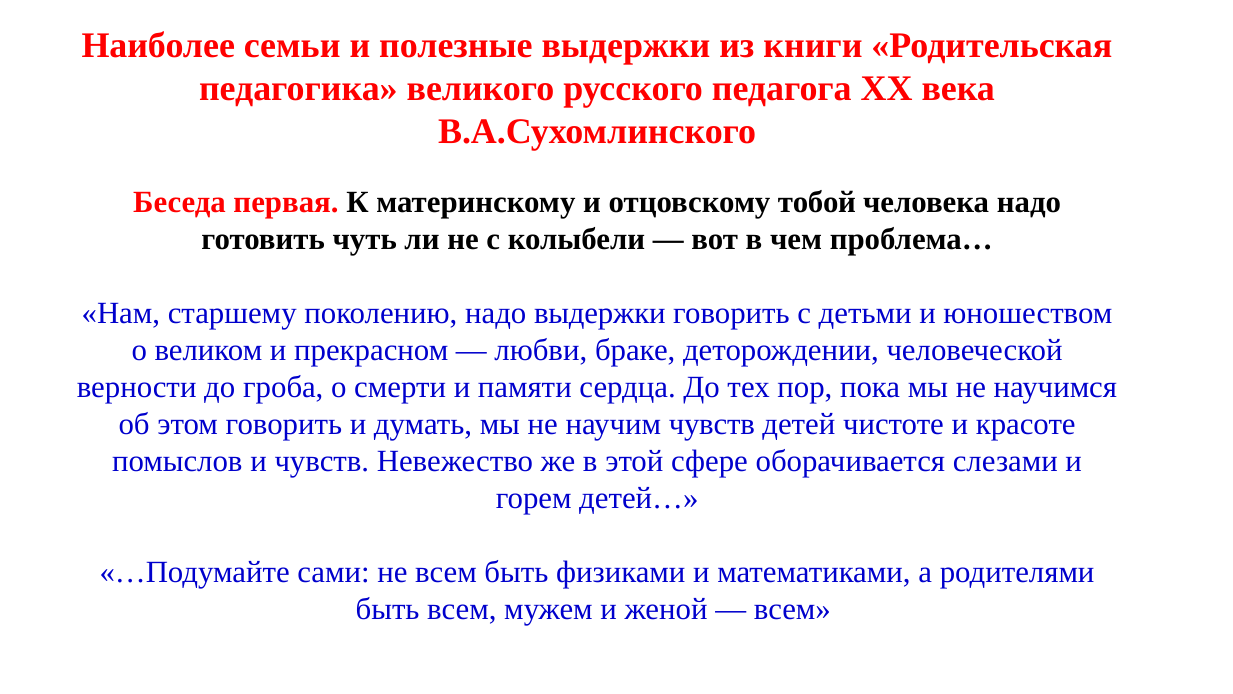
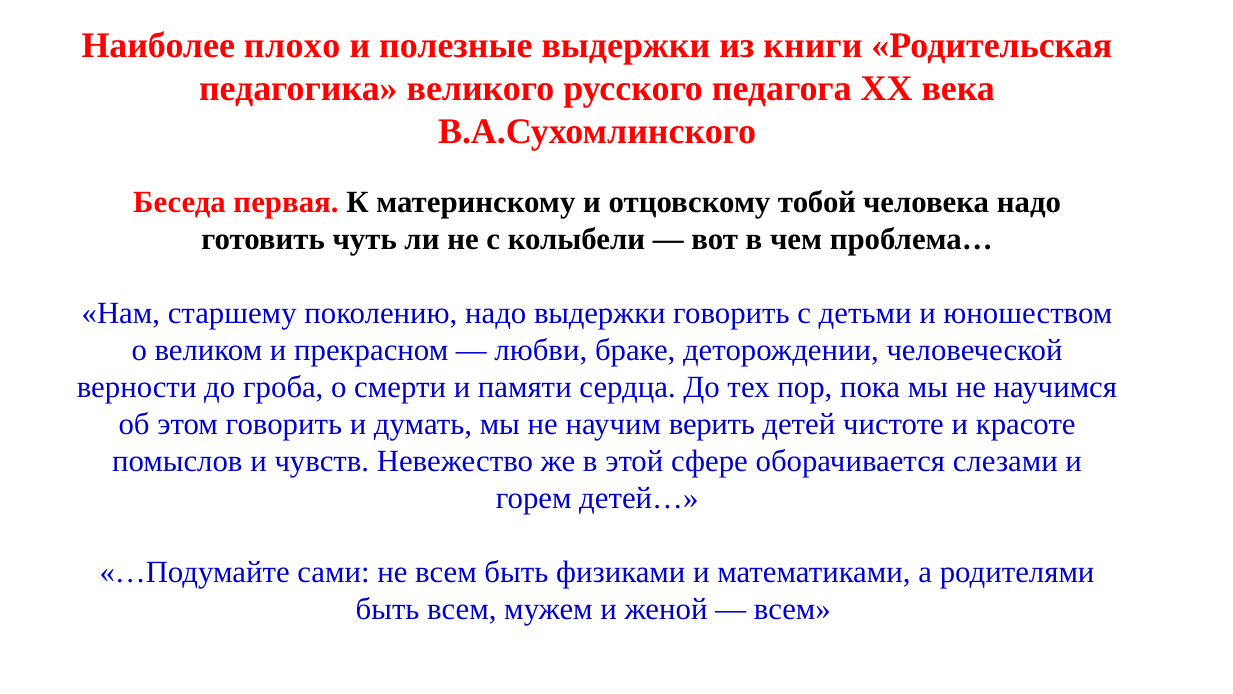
семьи: семьи -> плохо
научим чувств: чувств -> верить
